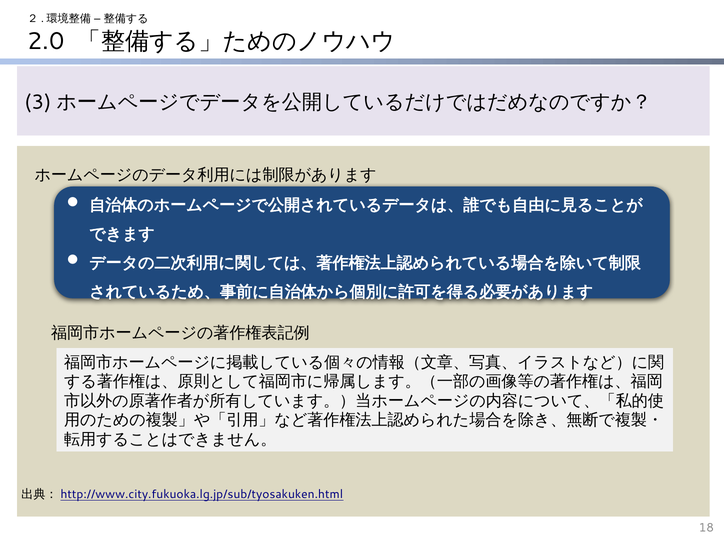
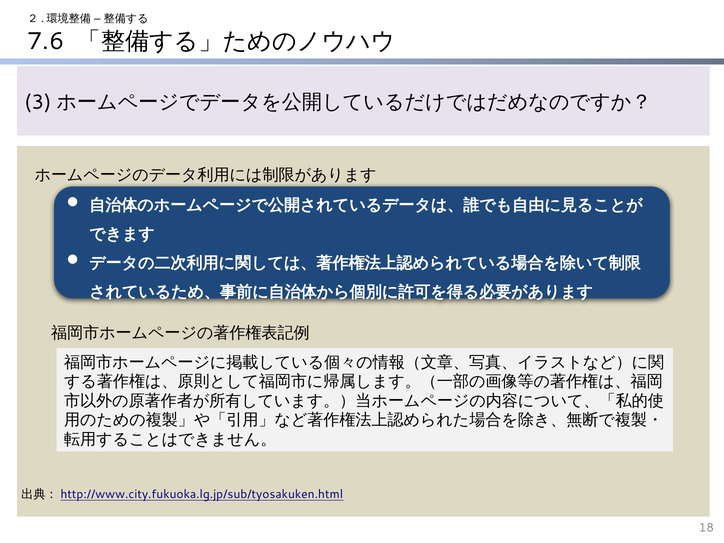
2.0: 2.0 -> 7.6
